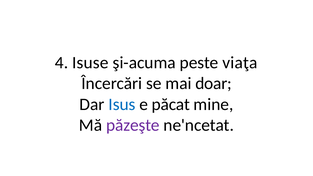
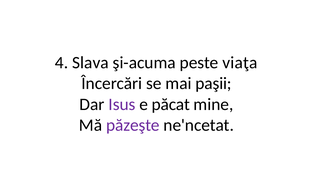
Isuse: Isuse -> Slava
doar: doar -> paşii
Isus colour: blue -> purple
